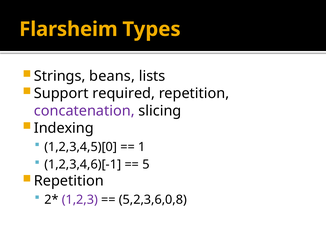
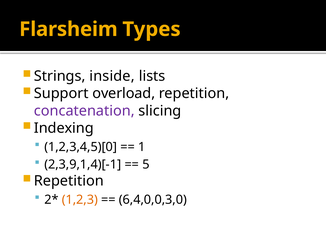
beans: beans -> inside
required: required -> overload
1,2,3,4,6)[-1: 1,2,3,4,6)[-1 -> 2,3,9,1,4)[-1
1,2,3 colour: purple -> orange
5,2,3,6,0,8: 5,2,3,6,0,8 -> 6,4,0,0,3,0
